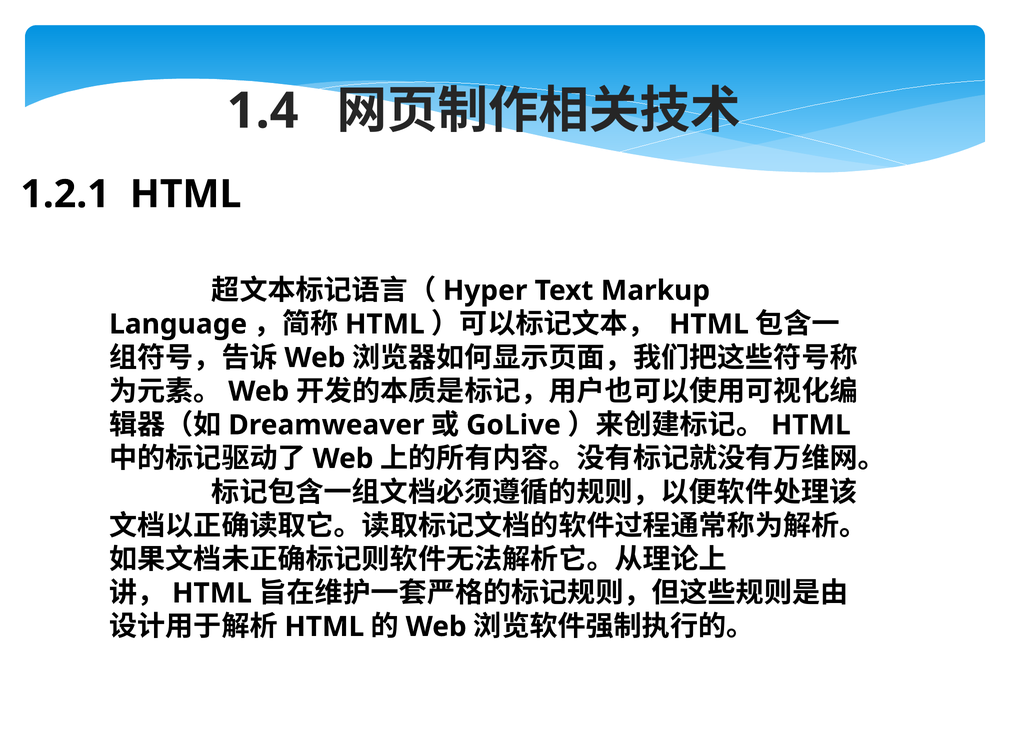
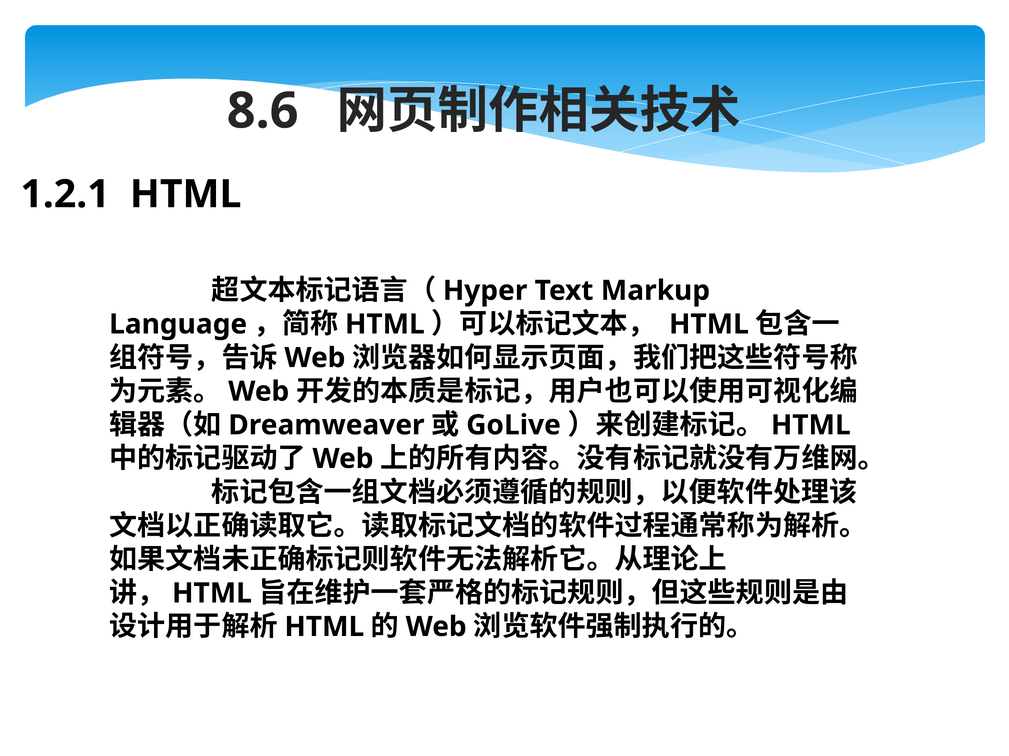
1.4: 1.4 -> 8.6
